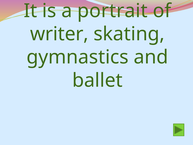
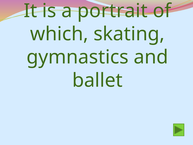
writer: writer -> which
